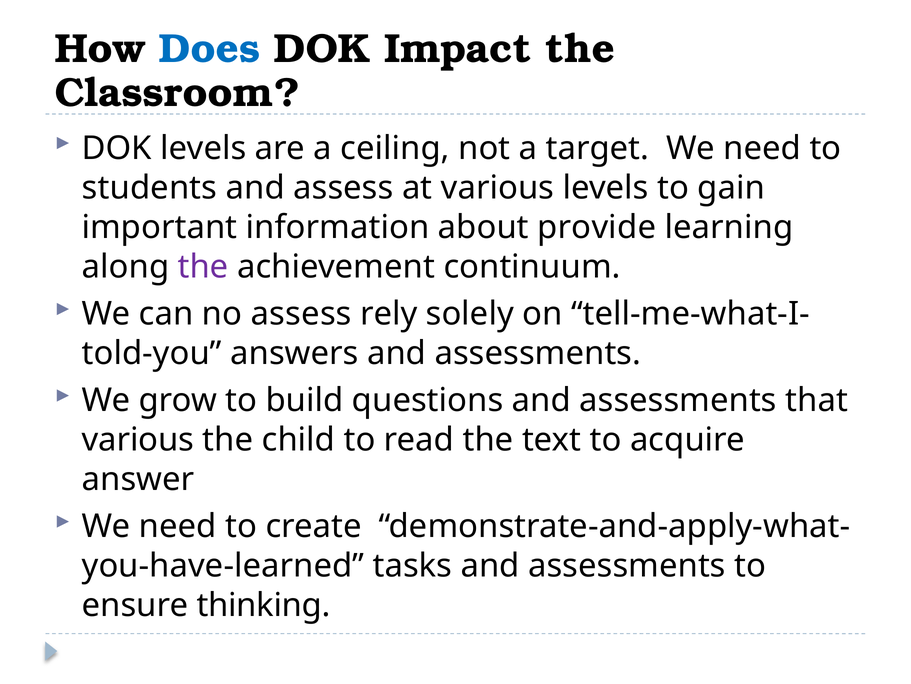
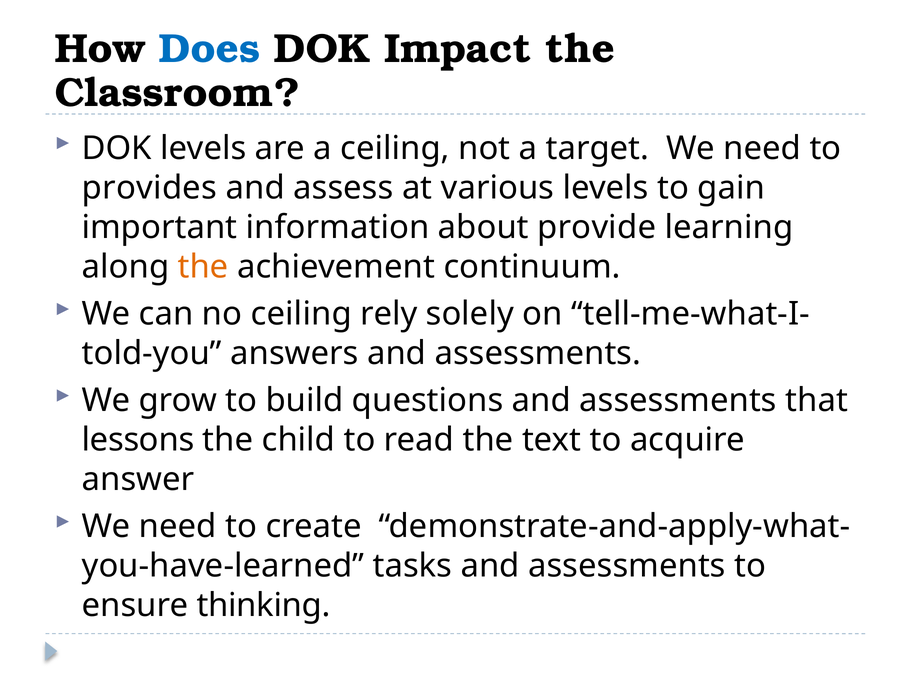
students: students -> provides
the at (203, 266) colour: purple -> orange
no assess: assess -> ceiling
various at (138, 439): various -> lessons
